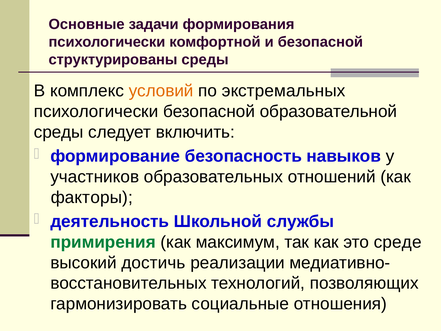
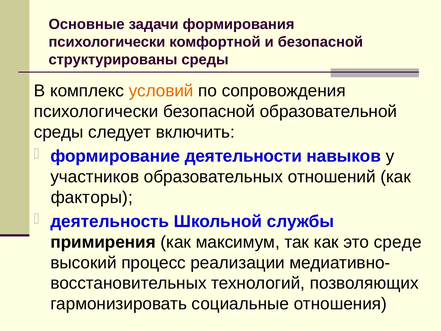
экстремальных: экстремальных -> сопровождения
безопасность: безопасность -> деятельности
примирения colour: green -> black
достичь: достичь -> процесс
